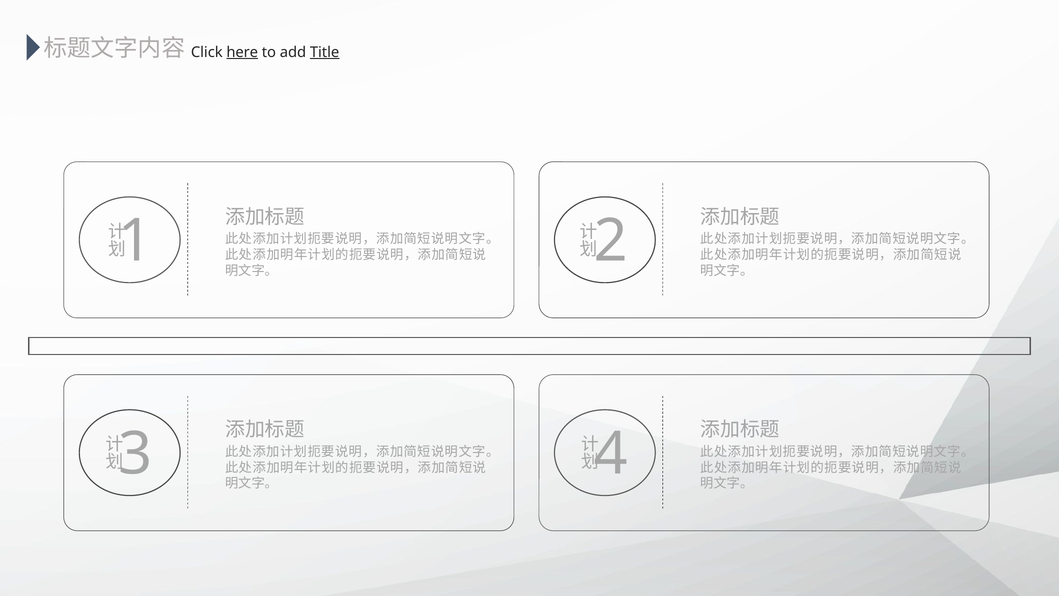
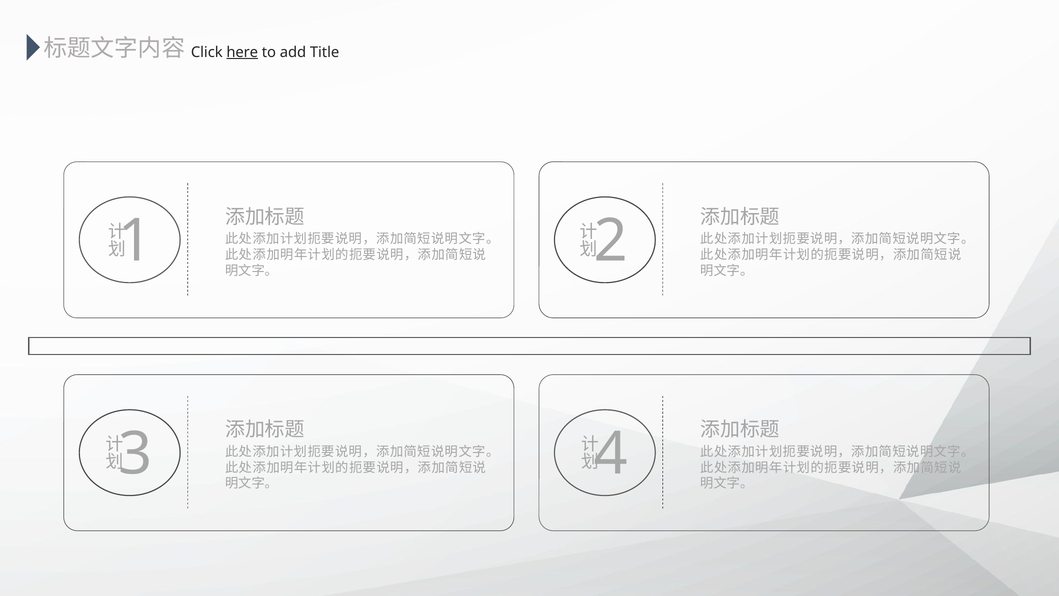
Title underline: present -> none
